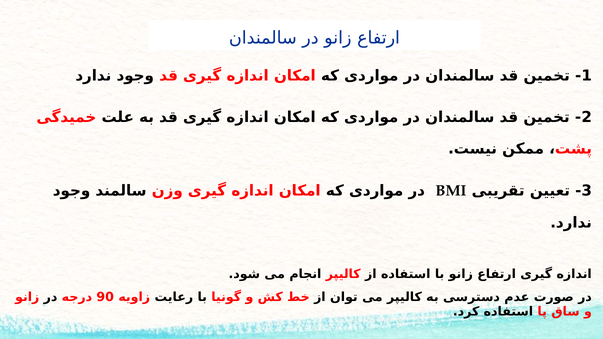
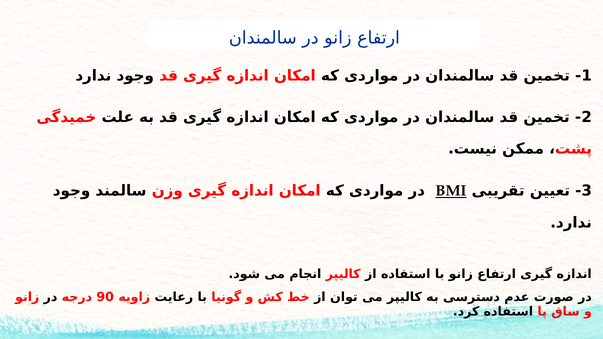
BMI underline: none -> present
